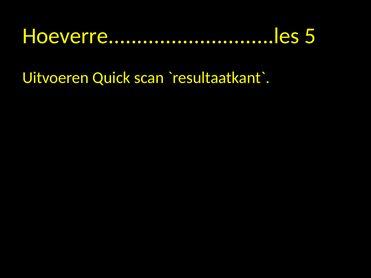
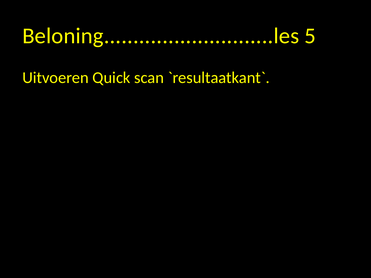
Hoeverre.............................les: Hoeverre.............................les -> Beloning.............................les
